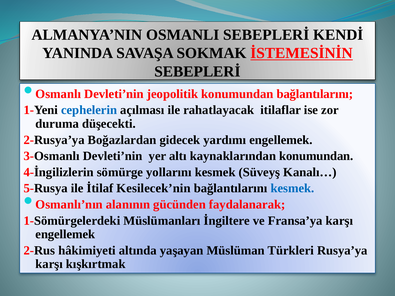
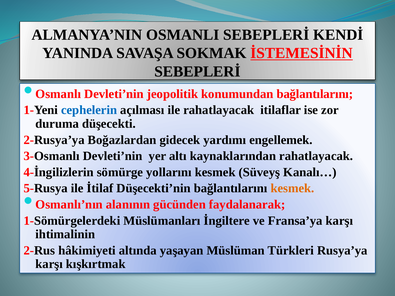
kaynaklarından konumundan: konumundan -> rahatlayacak
Kesilecek’nin: Kesilecek’nin -> Düşecekti’nin
kesmek at (292, 188) colour: blue -> orange
engellemek at (65, 234): engellemek -> ihtimalinin
